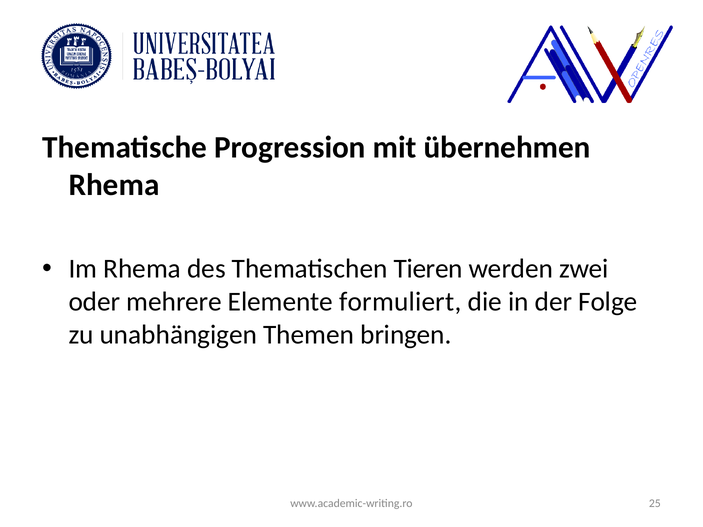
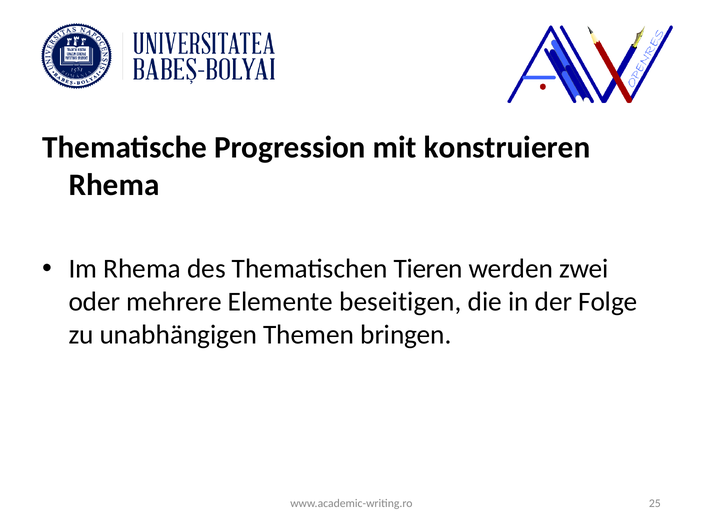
übernehmen: übernehmen -> konstruieren
formuliert: formuliert -> beseitigen
